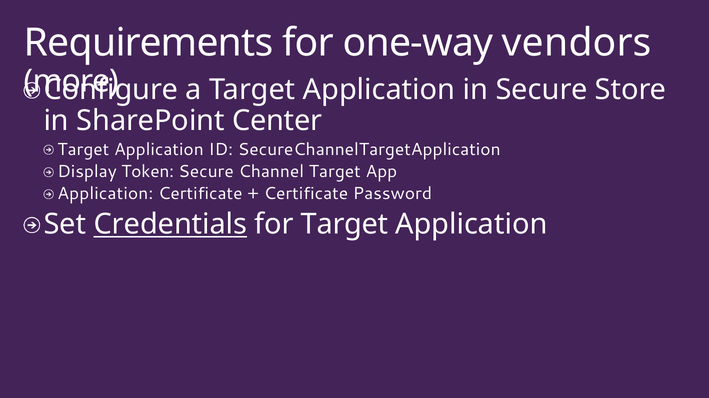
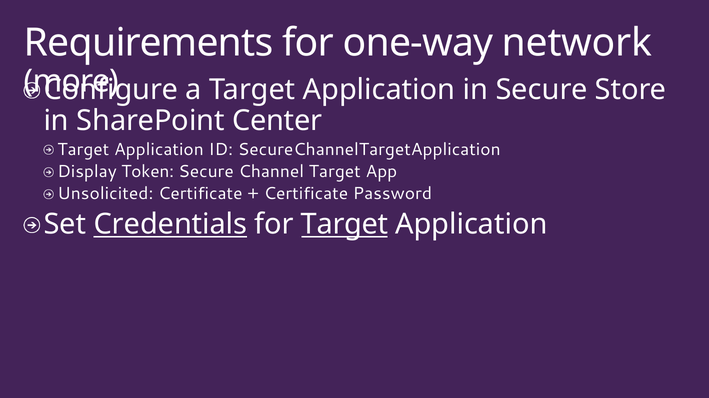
vendors: vendors -> network
Application at (105, 194): Application -> Unsolicited
Target at (345, 225) underline: none -> present
